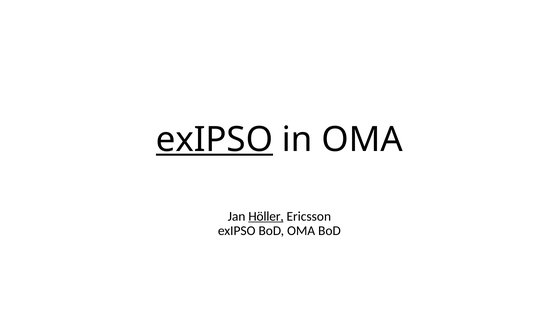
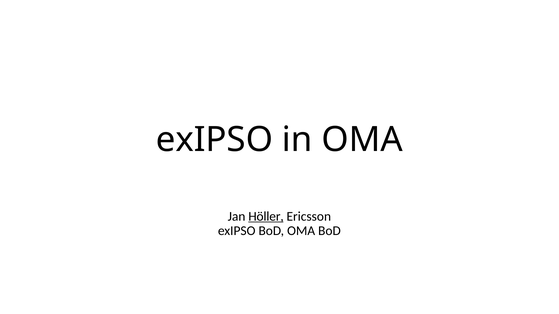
exIPSO at (214, 140) underline: present -> none
